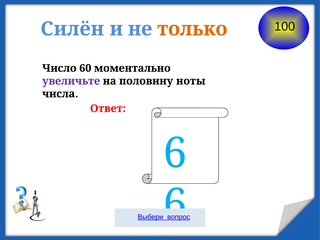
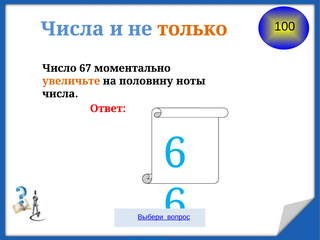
Силён at (72, 29): Силён -> Числа
60: 60 -> 67
увеличьте colour: purple -> orange
